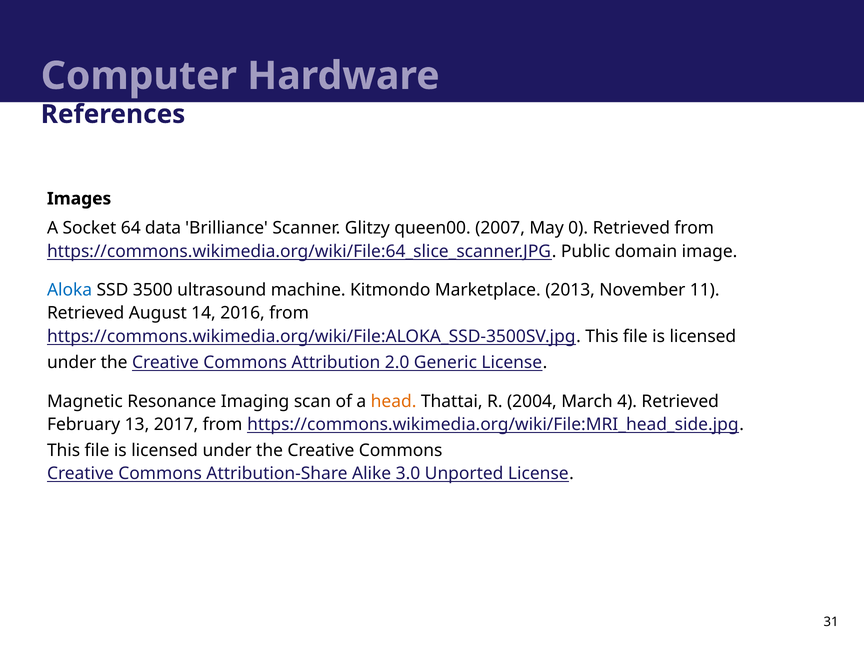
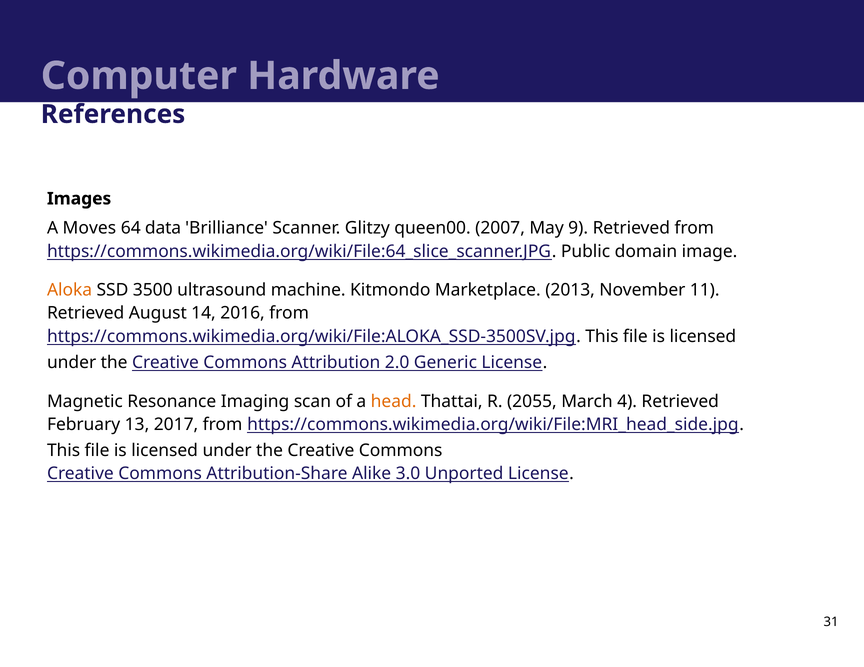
Socket: Socket -> Moves
0: 0 -> 9
Aloka colour: blue -> orange
2004: 2004 -> 2055
